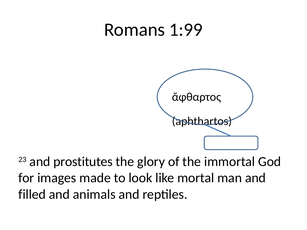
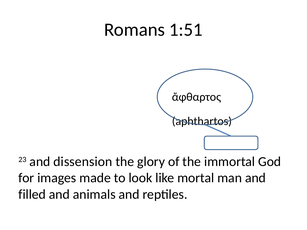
1:99: 1:99 -> 1:51
prostitutes: prostitutes -> dissension
